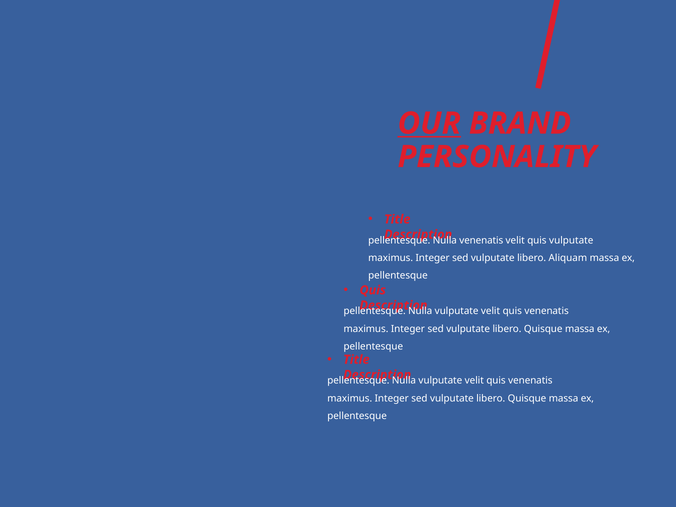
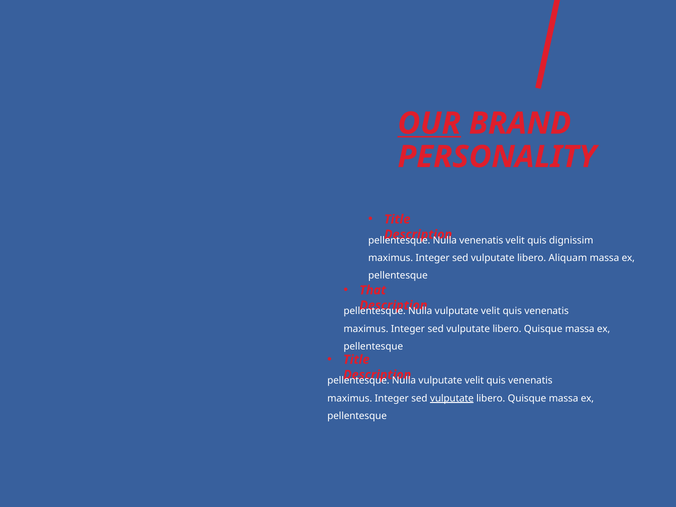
quis vulputate: vulputate -> dignissim
Quis at (373, 290): Quis -> That
vulputate at (452, 398) underline: none -> present
